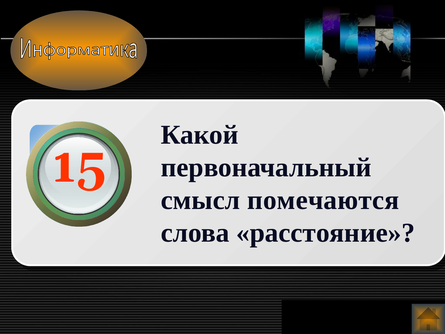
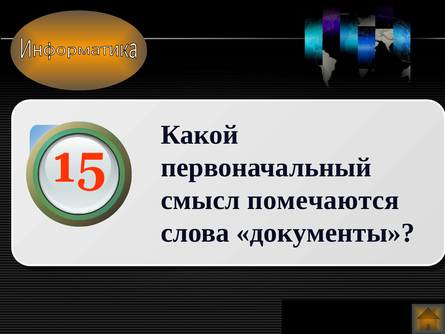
расстояние: расстояние -> документы
